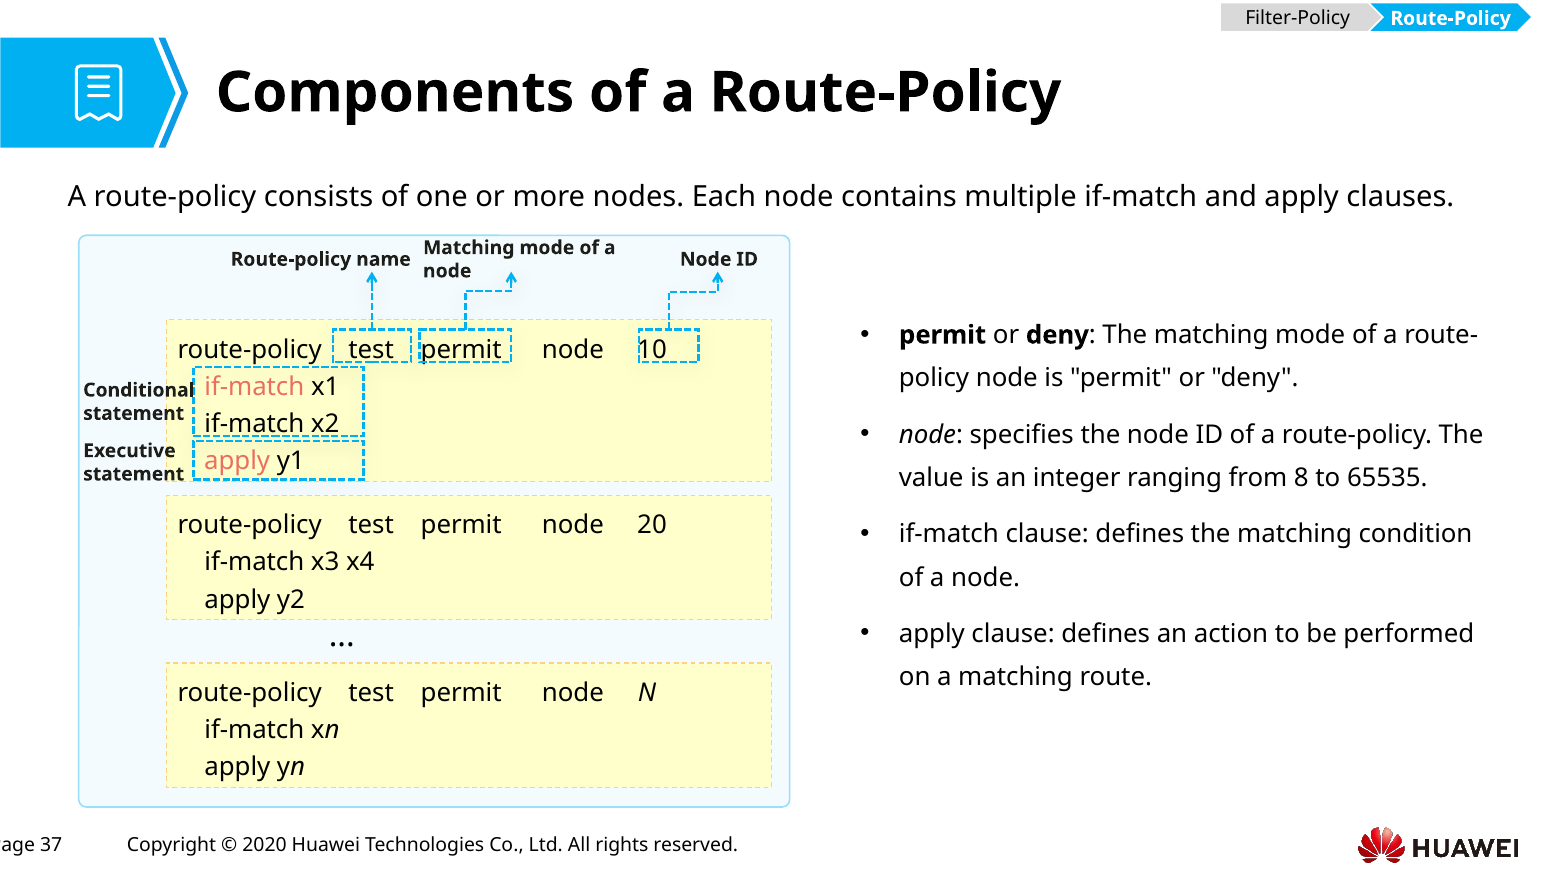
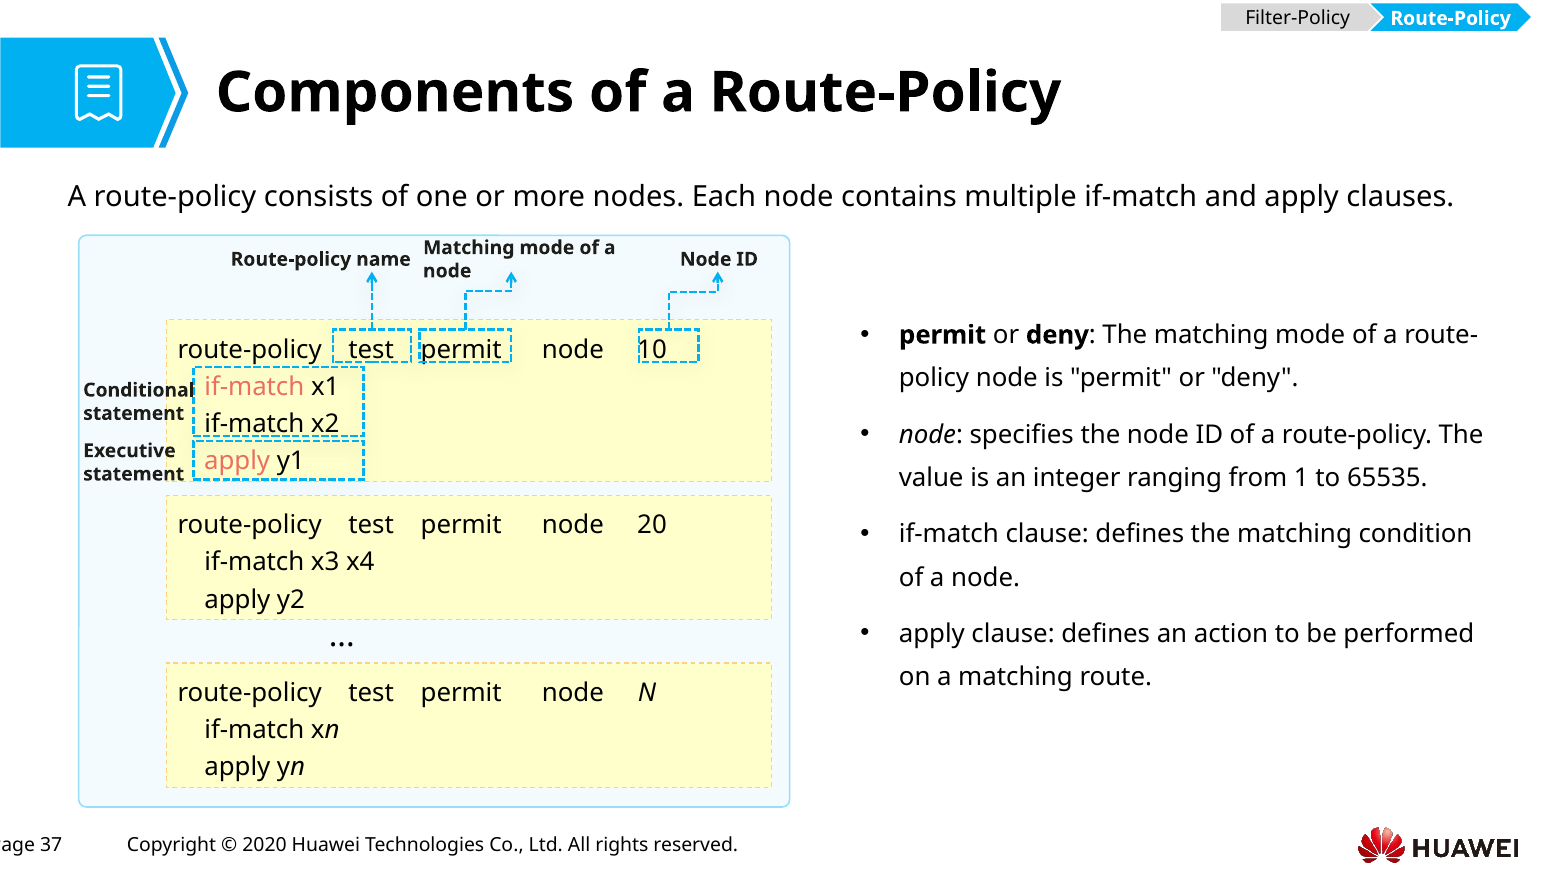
8: 8 -> 1
